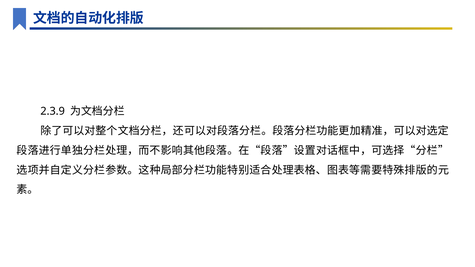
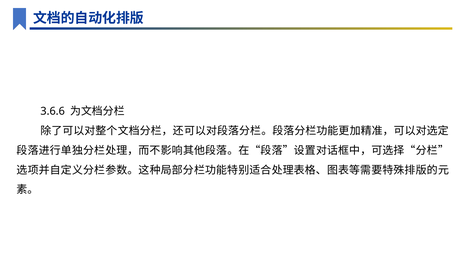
2.3.9: 2.3.9 -> 3.6.6
